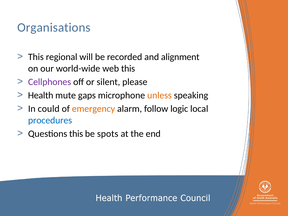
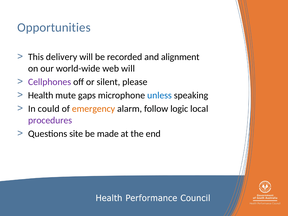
Organisations: Organisations -> Opportunities
regional: regional -> delivery
web this: this -> will
unless colour: orange -> blue
procedures colour: blue -> purple
Questions this: this -> site
spots: spots -> made
